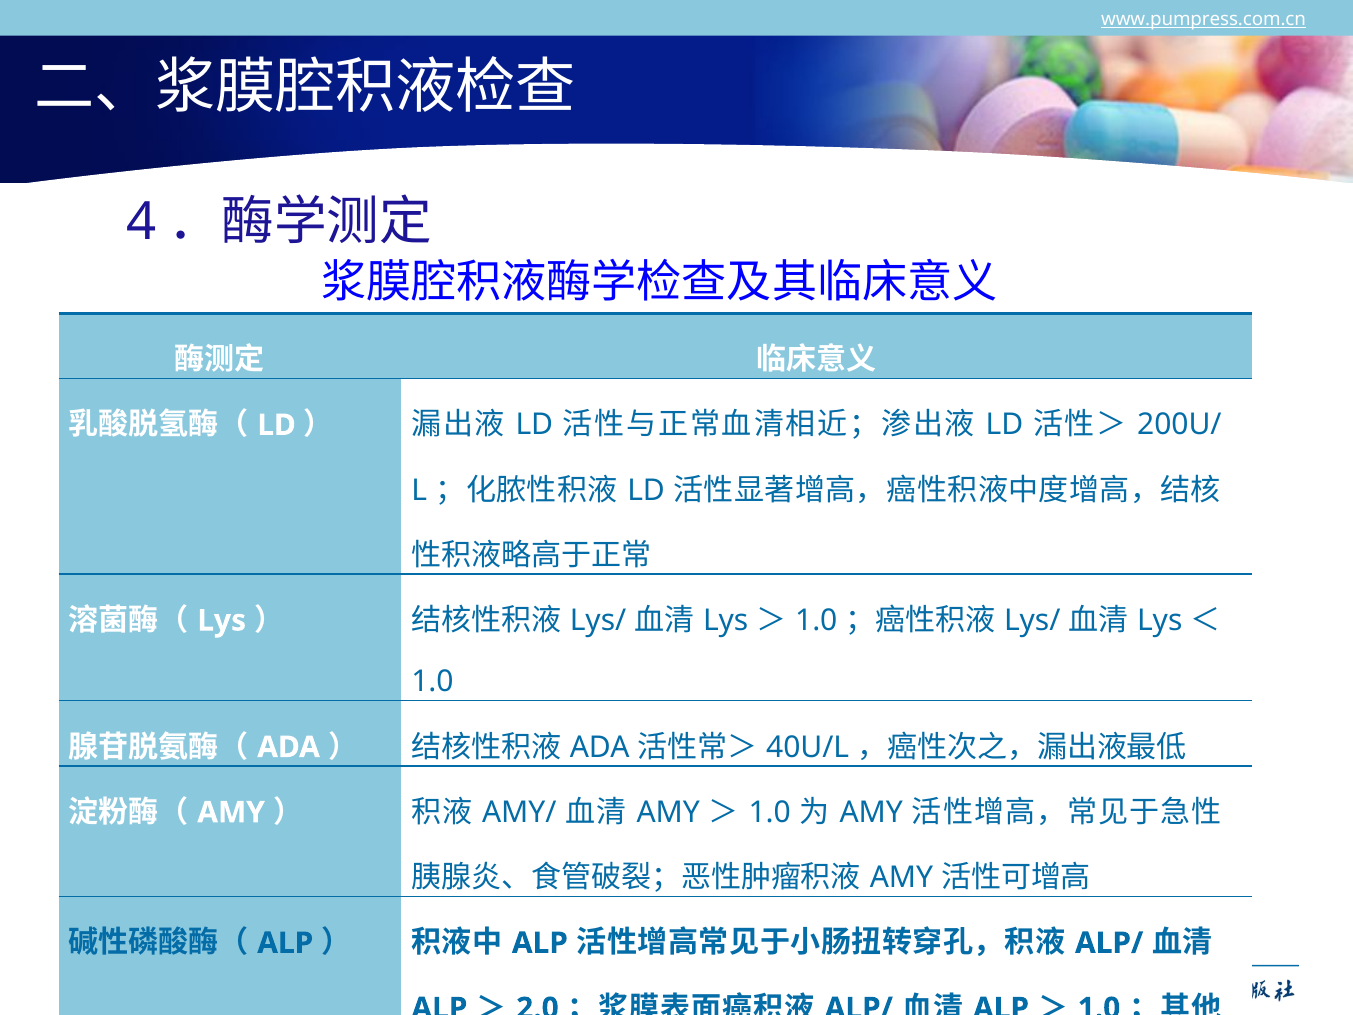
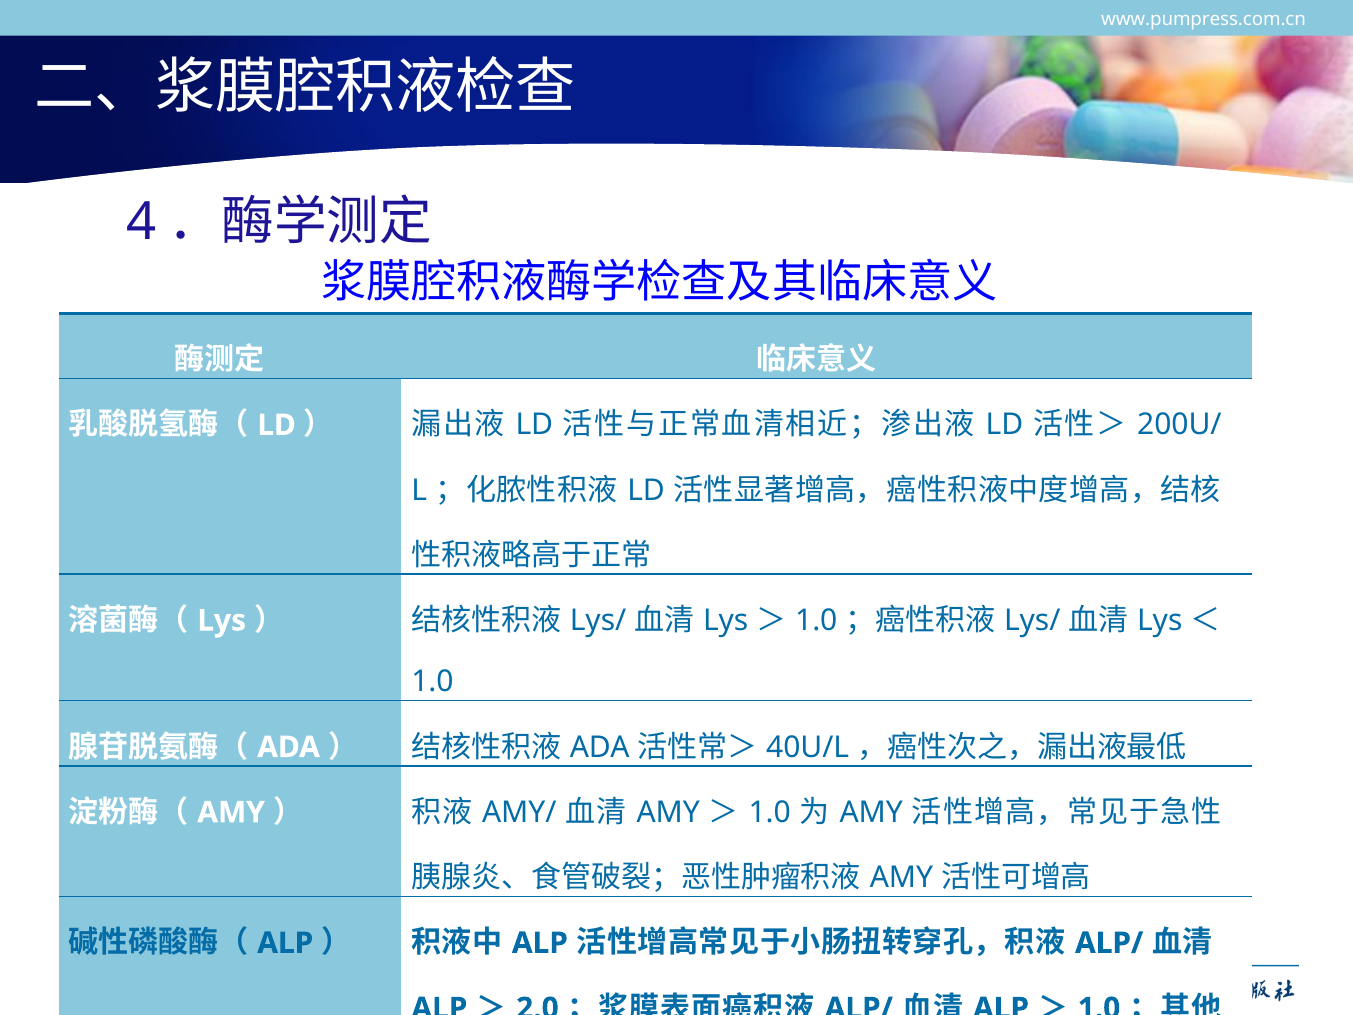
www.pumpress.com.cn underline: present -> none
